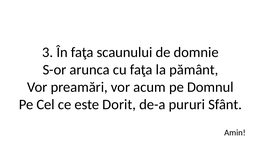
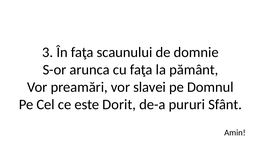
acum: acum -> slavei
